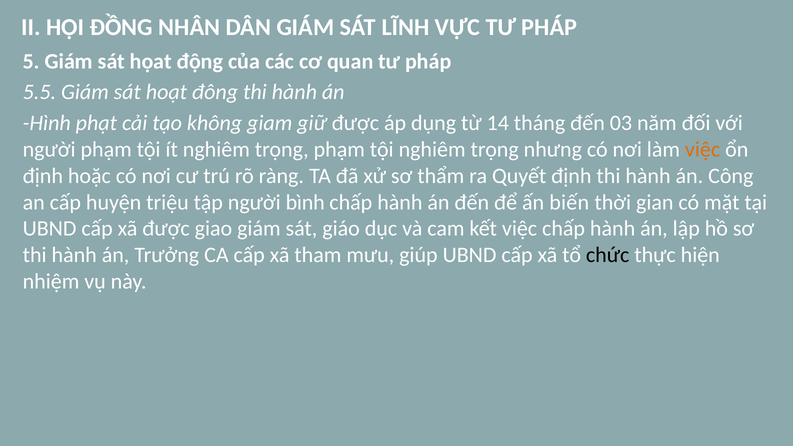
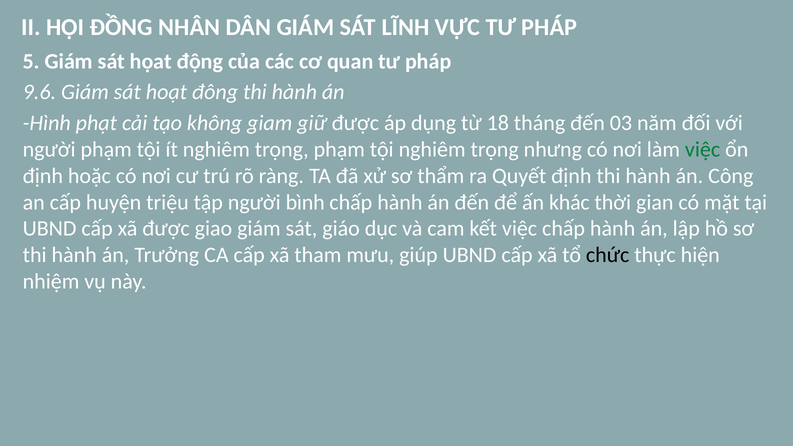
5.5: 5.5 -> 9.6
14: 14 -> 18
việc at (703, 149) colour: orange -> green
biến: biến -> khác
